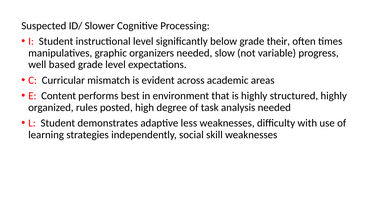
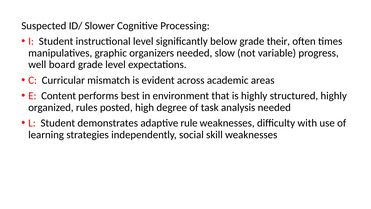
based: based -> board
less: less -> rule
